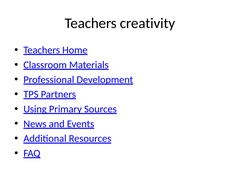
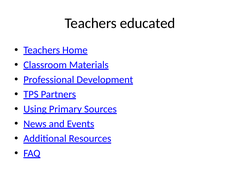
creativity: creativity -> educated
